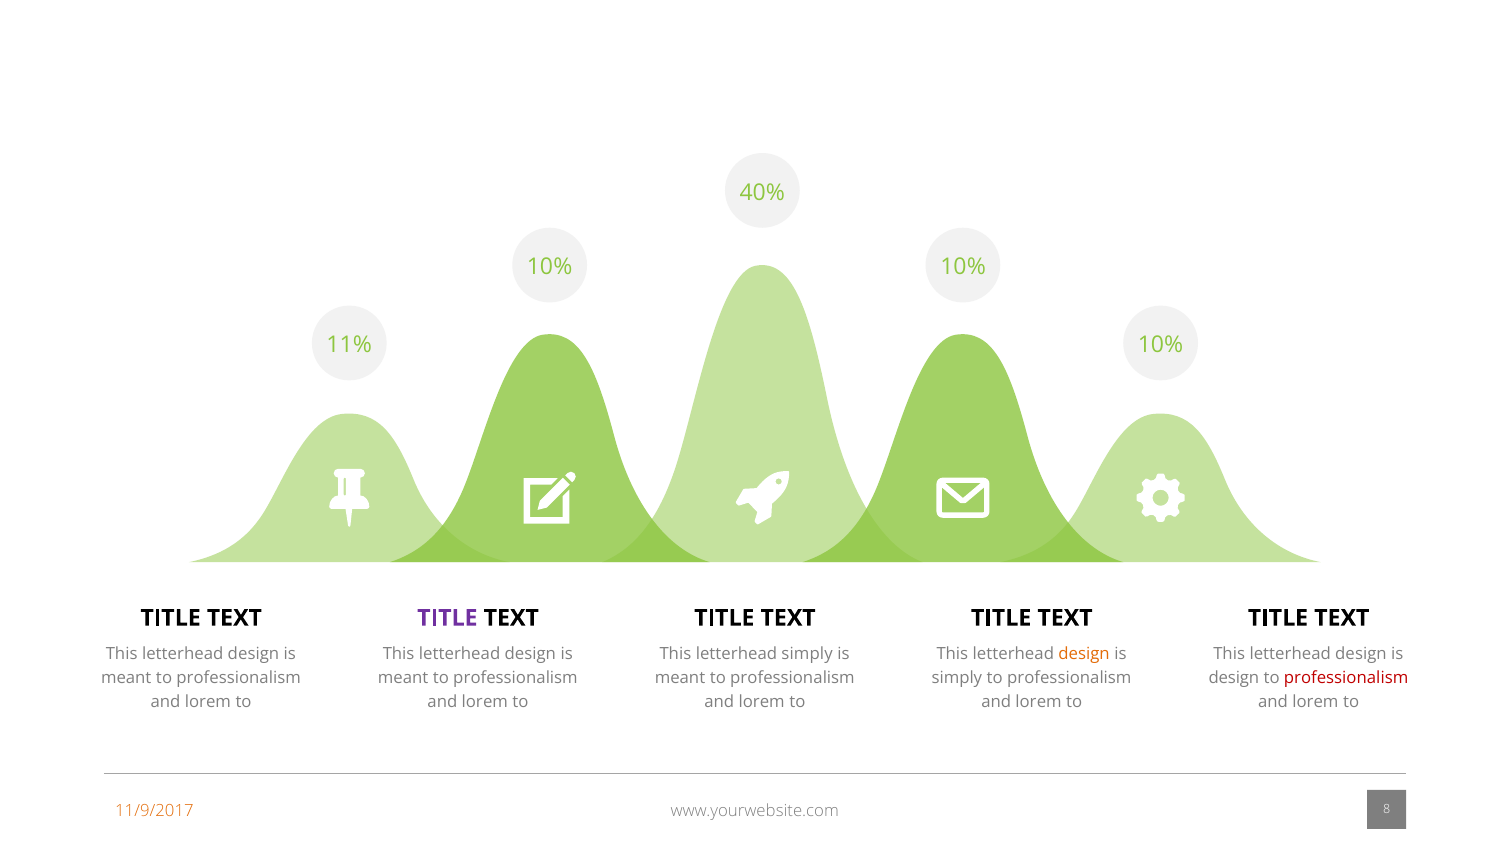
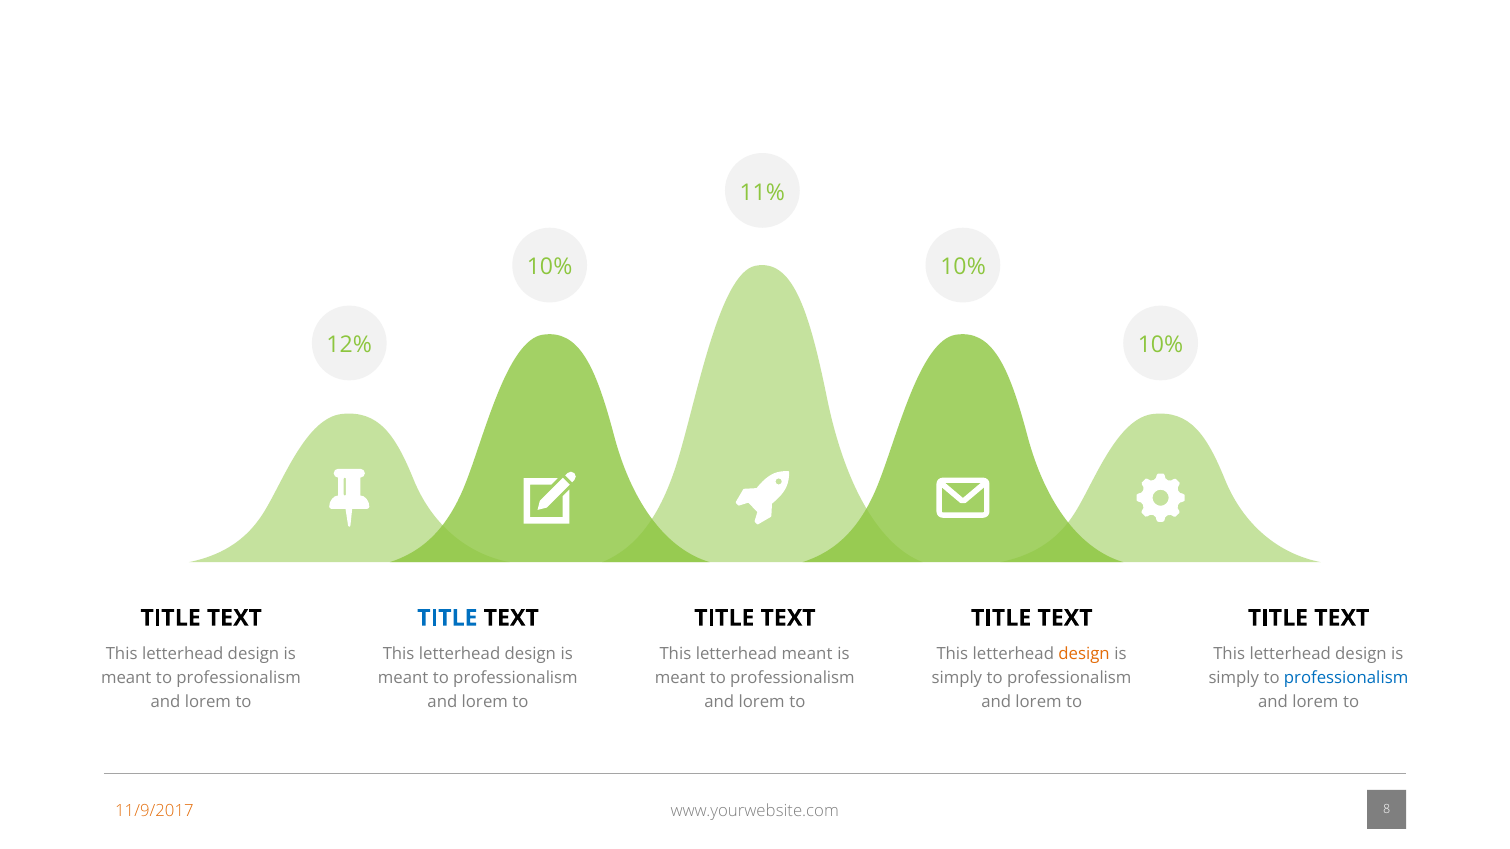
40%: 40% -> 11%
11%: 11% -> 12%
TITLE at (447, 618) colour: purple -> blue
letterhead simply: simply -> meant
design at (1234, 678): design -> simply
professionalism at (1346, 678) colour: red -> blue
